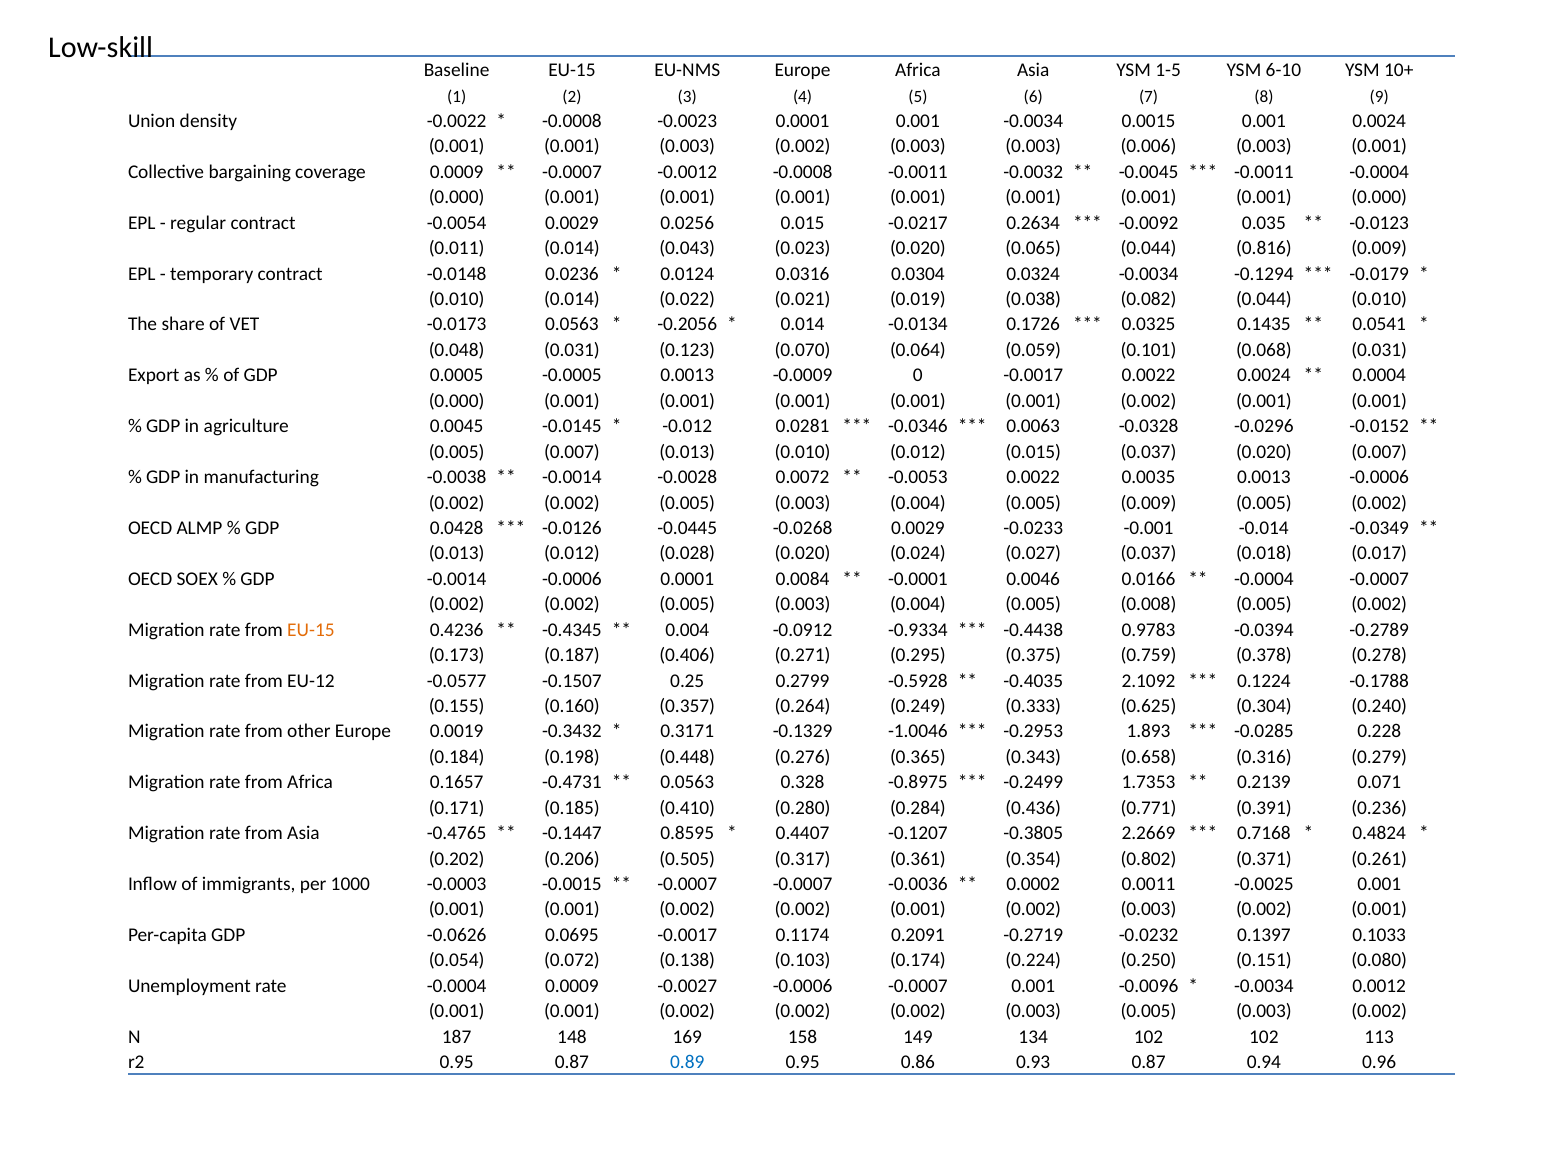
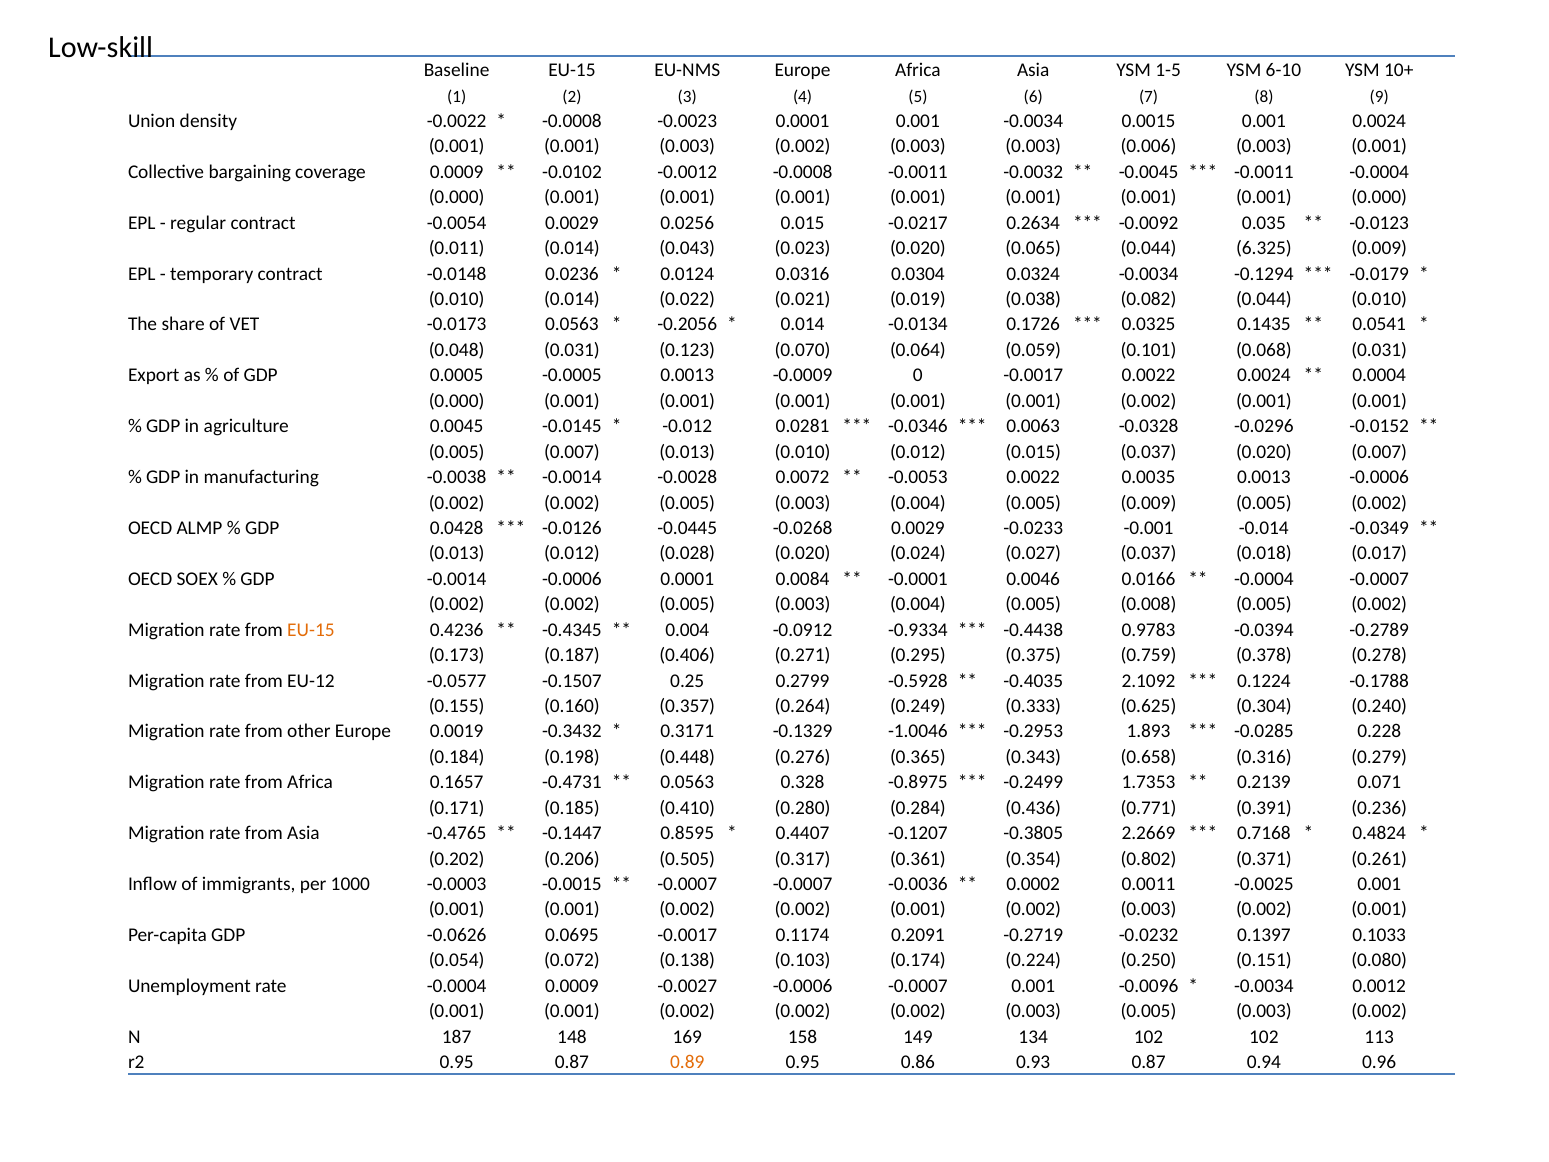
-0.0007 at (572, 172): -0.0007 -> -0.0102
0.816: 0.816 -> 6.325
0.89 colour: blue -> orange
